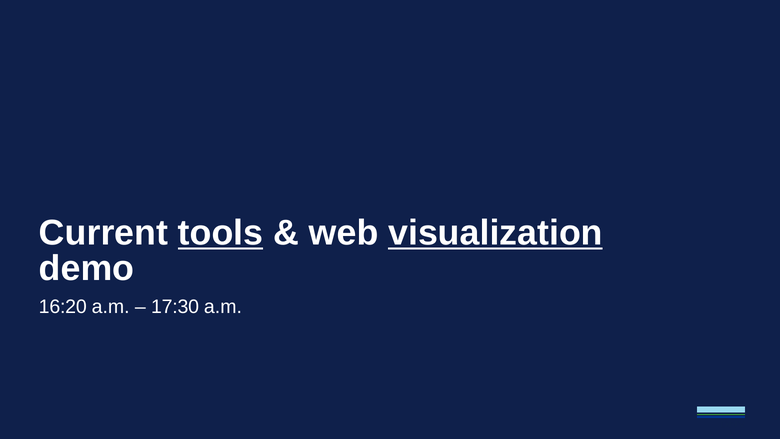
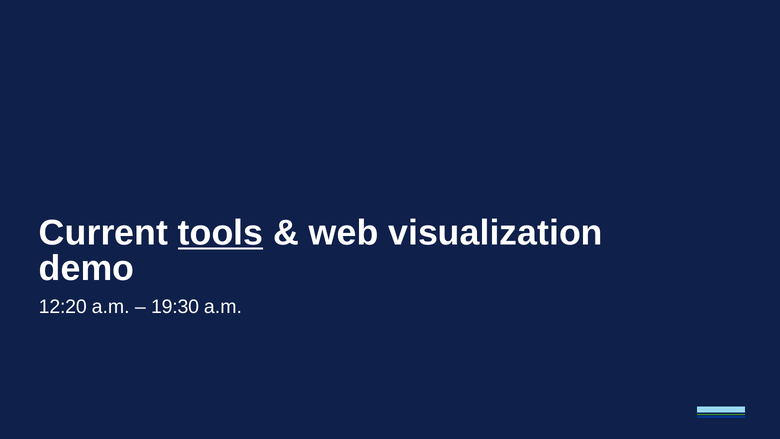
visualization underline: present -> none
16:20: 16:20 -> 12:20
17:30: 17:30 -> 19:30
